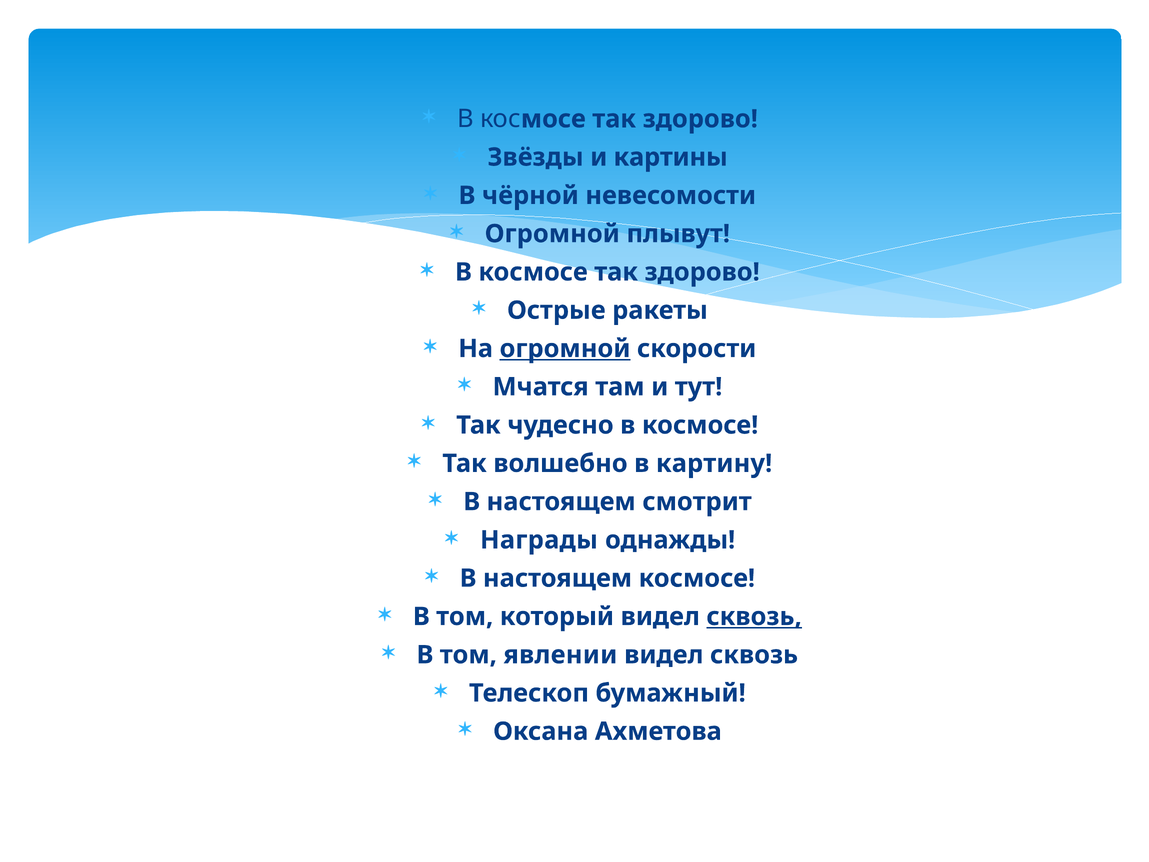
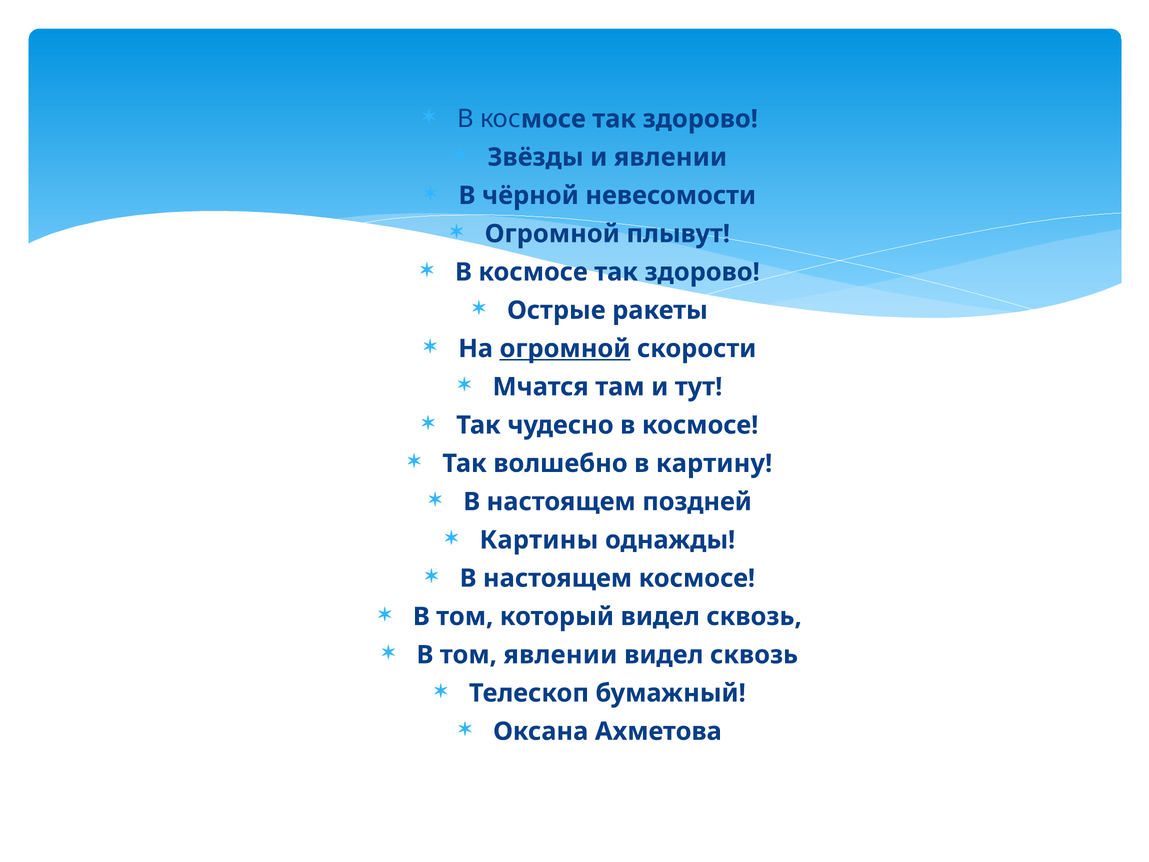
и картины: картины -> явлении
смотрит: смотрит -> поздней
Награды: Награды -> Картины
сквозь at (754, 616) underline: present -> none
